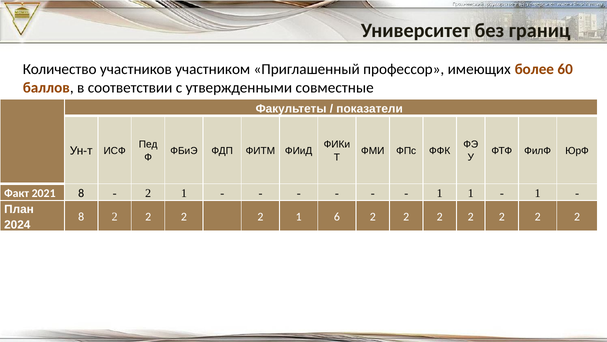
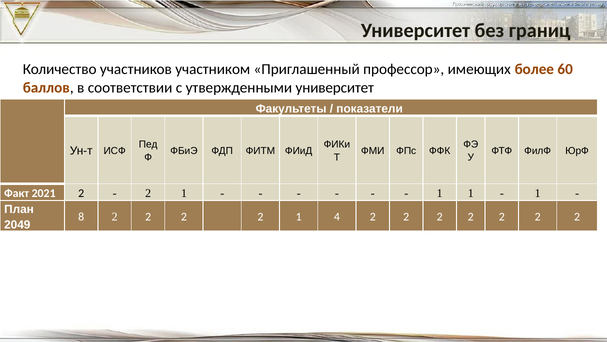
утвержденными совместные: совместные -> университет
2021 8: 8 -> 2
6: 6 -> 4
2024: 2024 -> 2049
